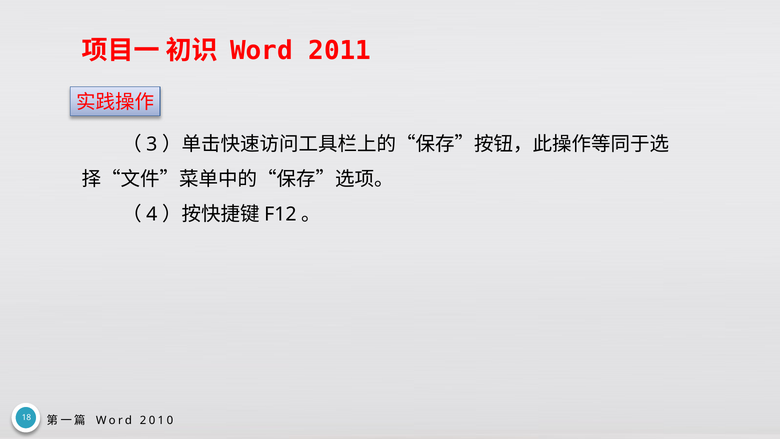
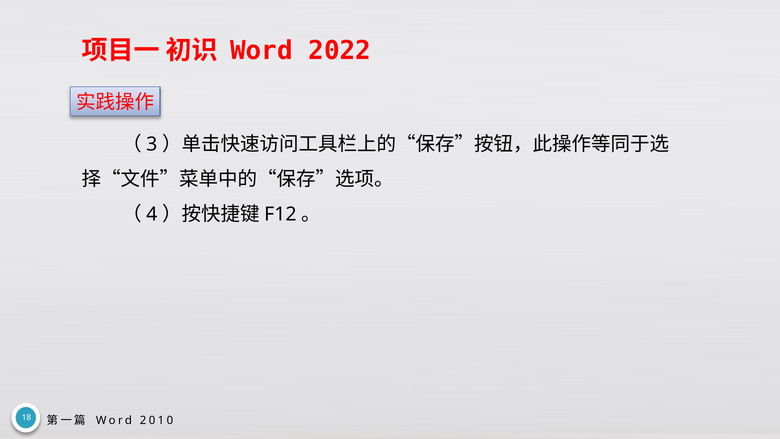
2011: 2011 -> 2022
